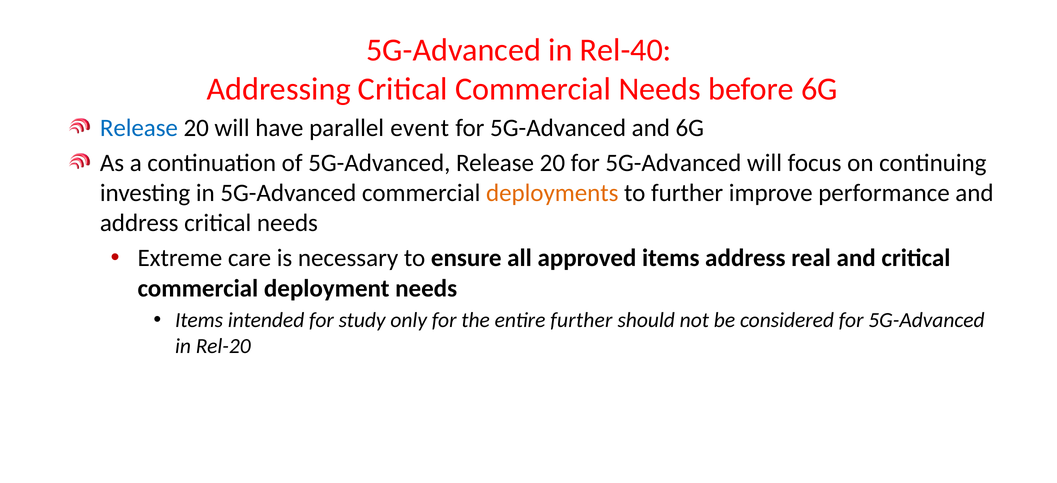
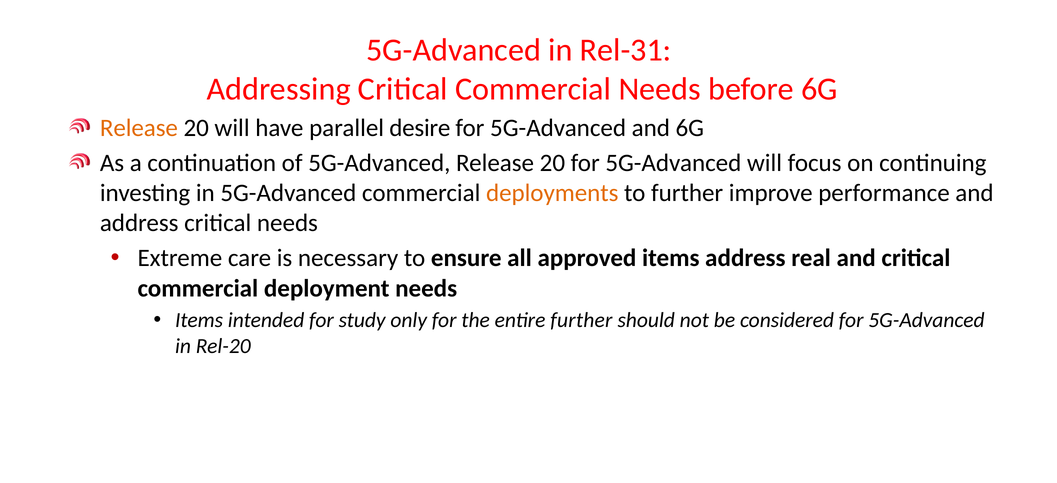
Rel-40: Rel-40 -> Rel-31
Release at (139, 128) colour: blue -> orange
event: event -> desire
